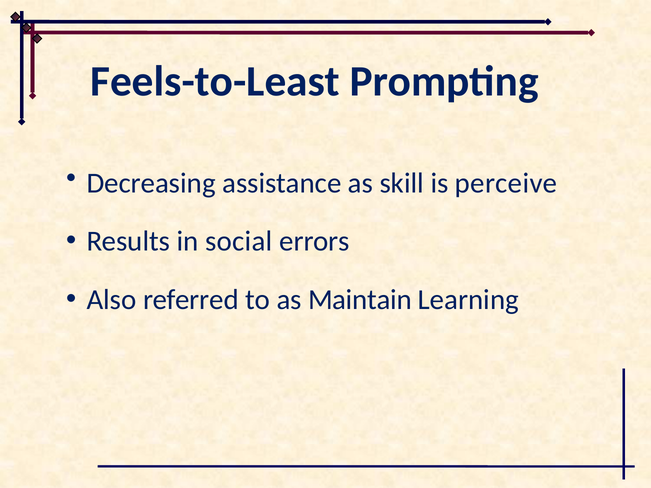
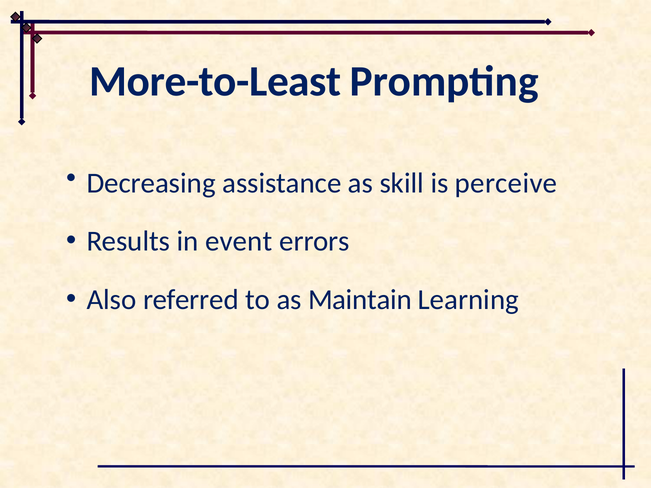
Feels-to-Least: Feels-to-Least -> More-to-Least
social: social -> event
